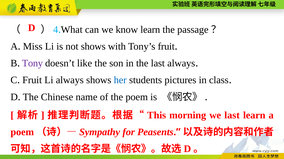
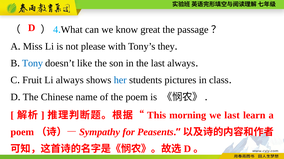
know learn: learn -> great
not shows: shows -> please
Tony’s fruit: fruit -> they
Tony colour: purple -> blue
